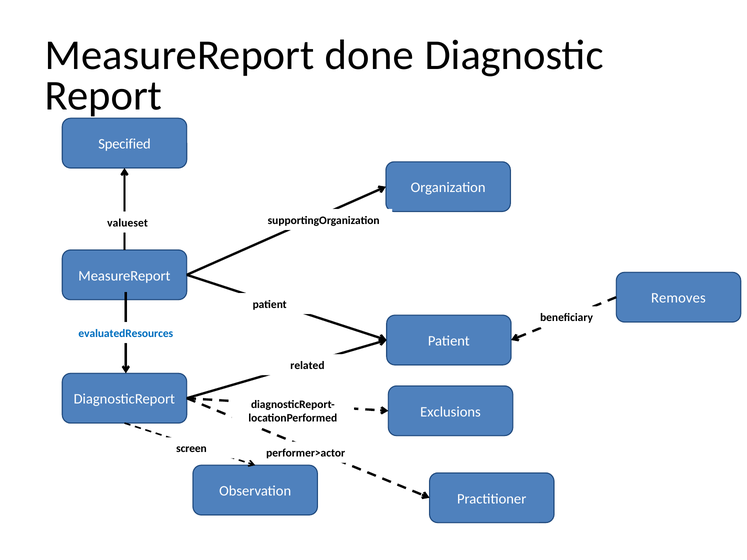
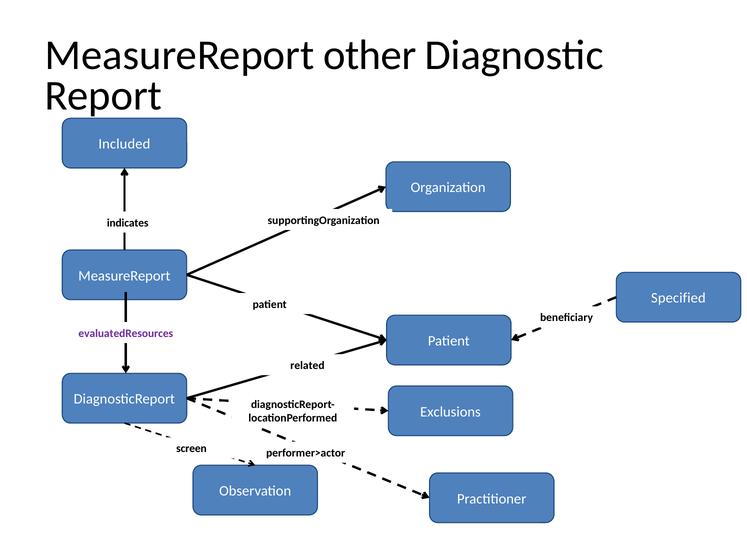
done: done -> other
Specified: Specified -> Included
valueset: valueset -> indicates
Removes: Removes -> Specified
evaluatedResources colour: blue -> purple
